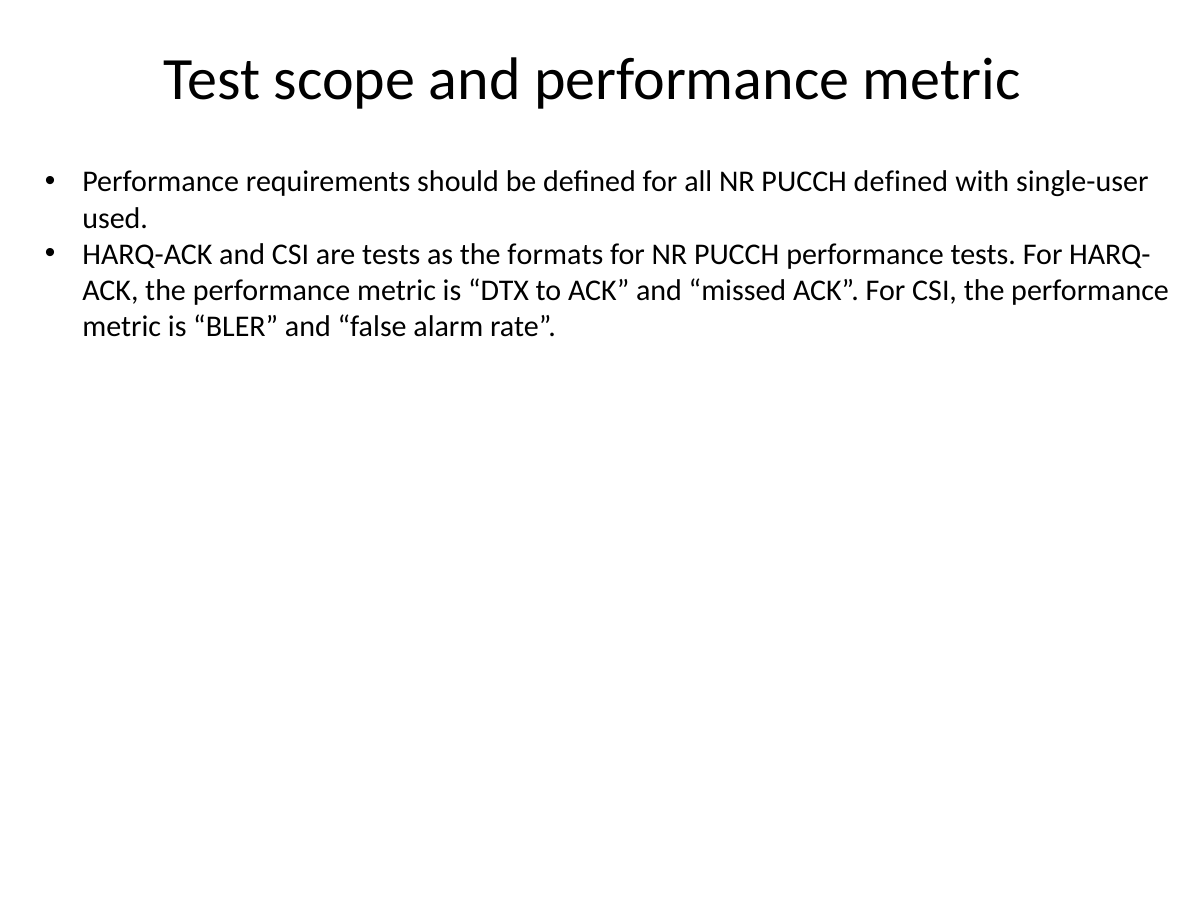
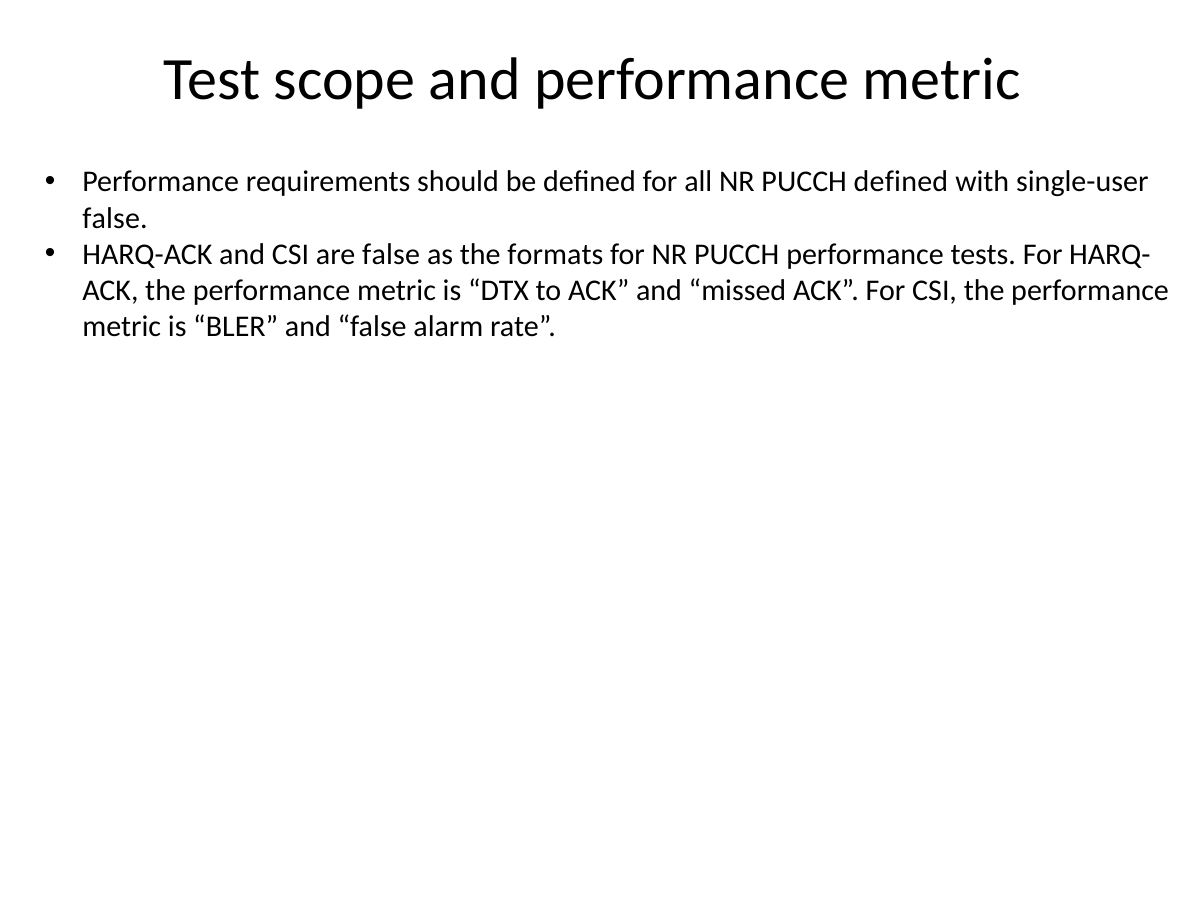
used at (115, 218): used -> false
are tests: tests -> false
